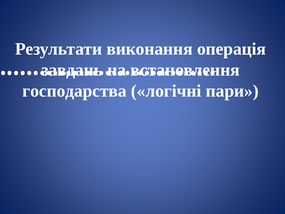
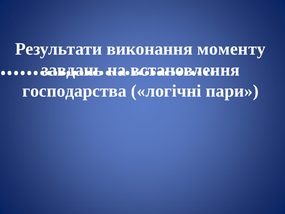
операція: операція -> моменту
